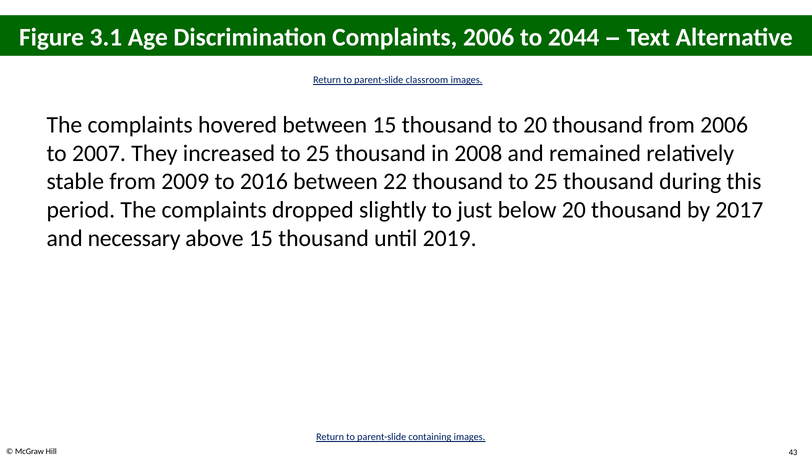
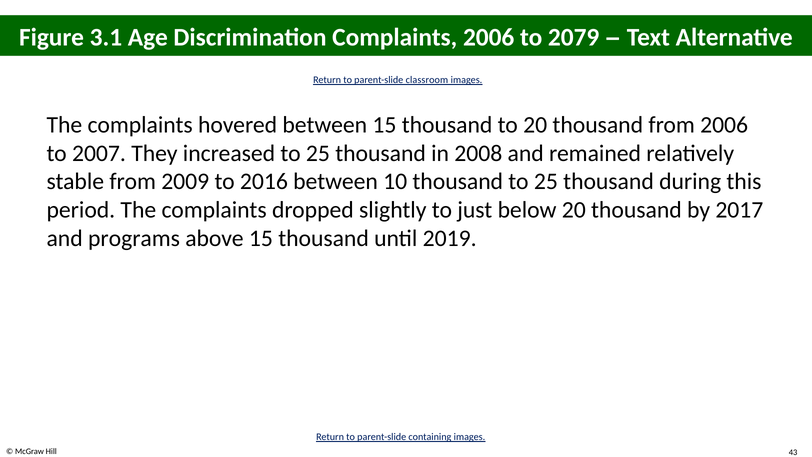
2044: 2044 -> 2079
22: 22 -> 10
necessary: necessary -> programs
